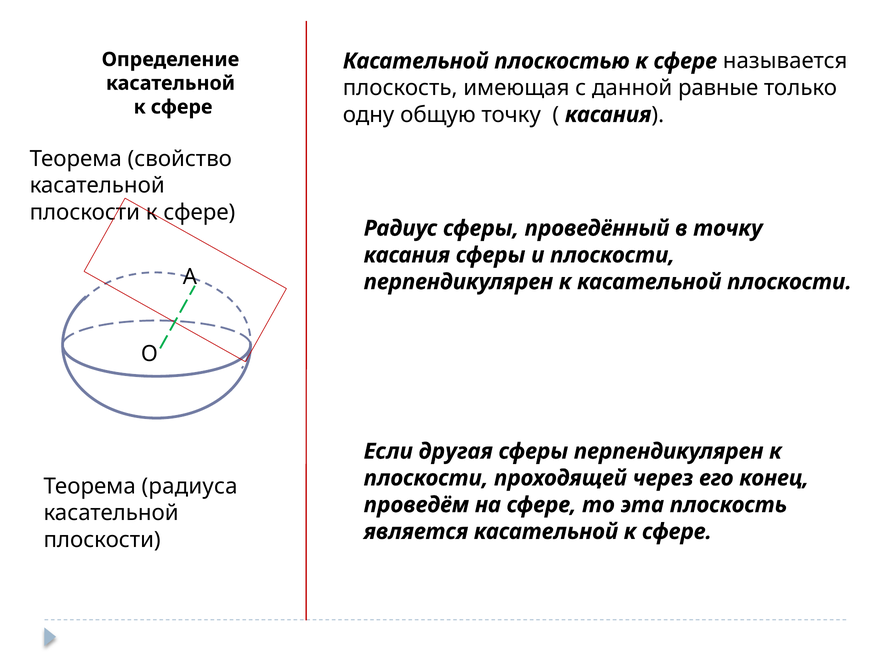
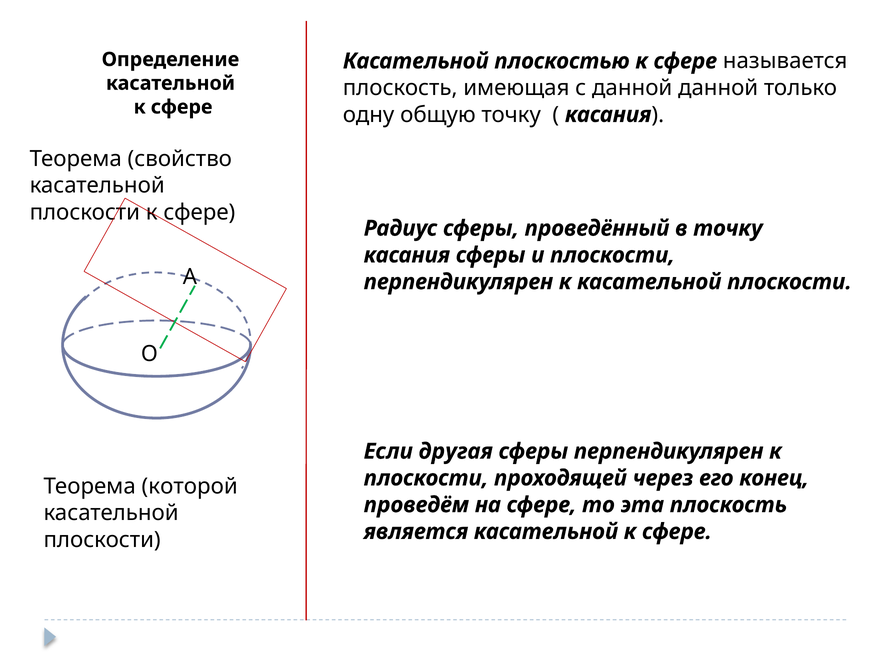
данной равные: равные -> данной
радиуса: радиуса -> которой
